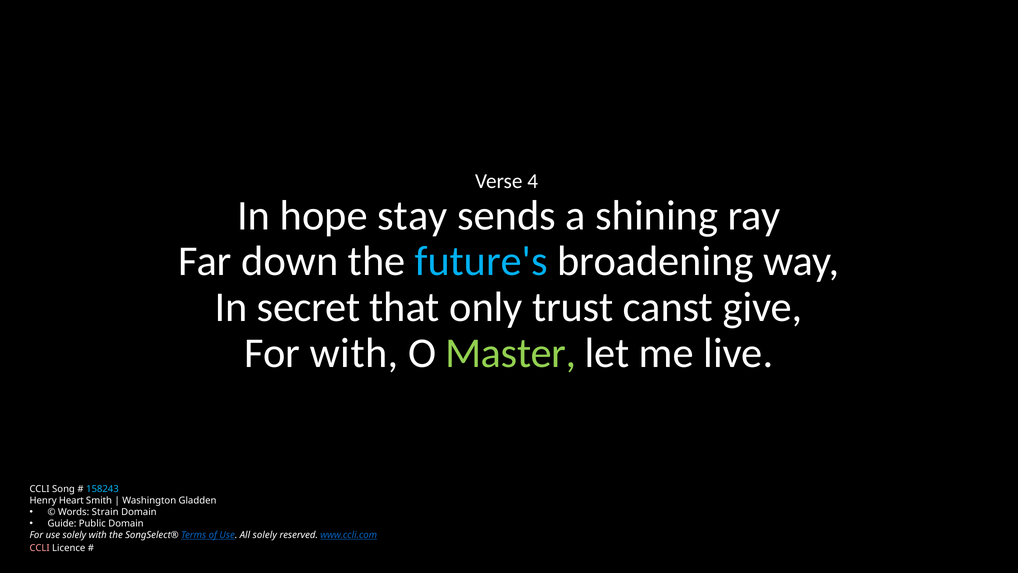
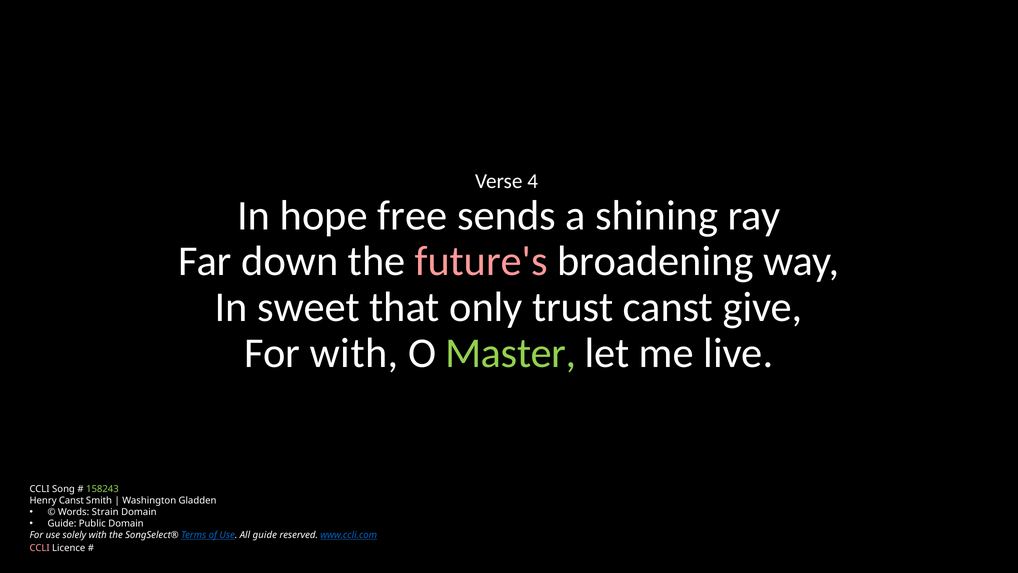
stay: stay -> free
future's colour: light blue -> pink
secret: secret -> sweet
158243 colour: light blue -> light green
Henry Heart: Heart -> Canst
All solely: solely -> guide
